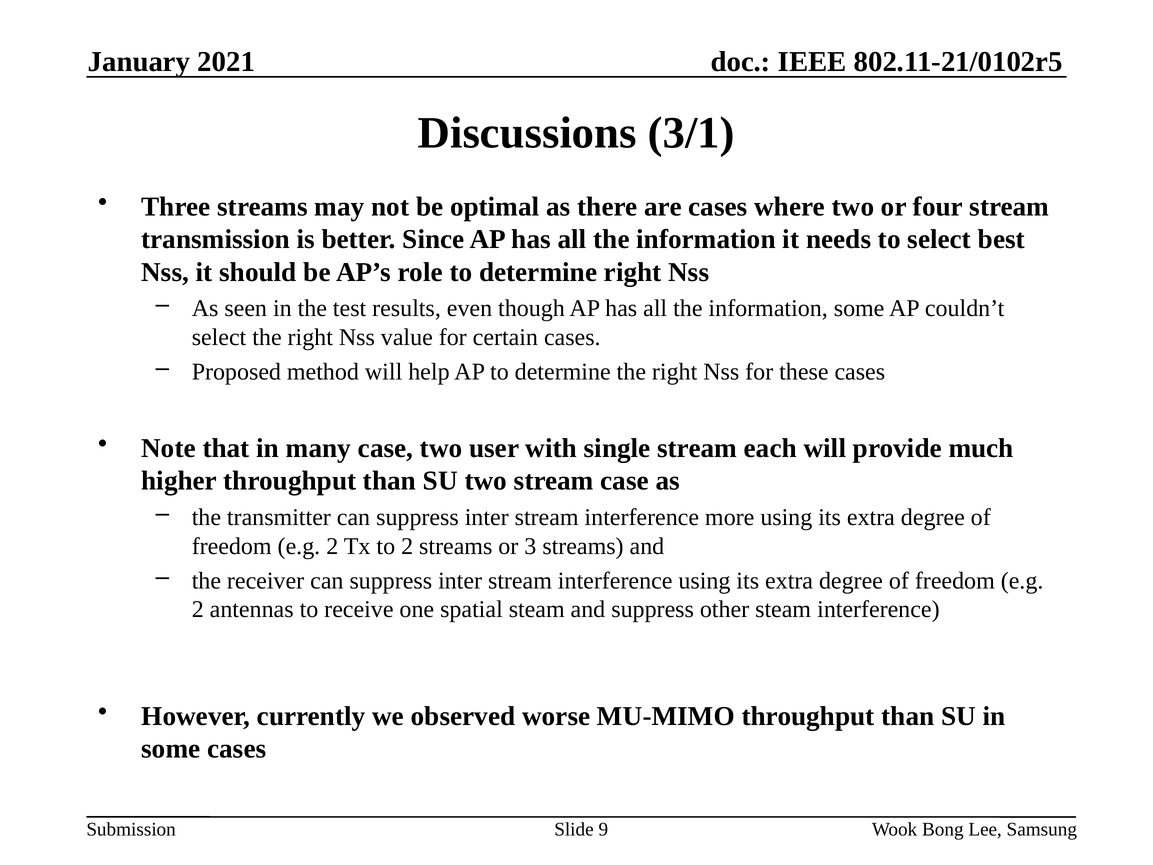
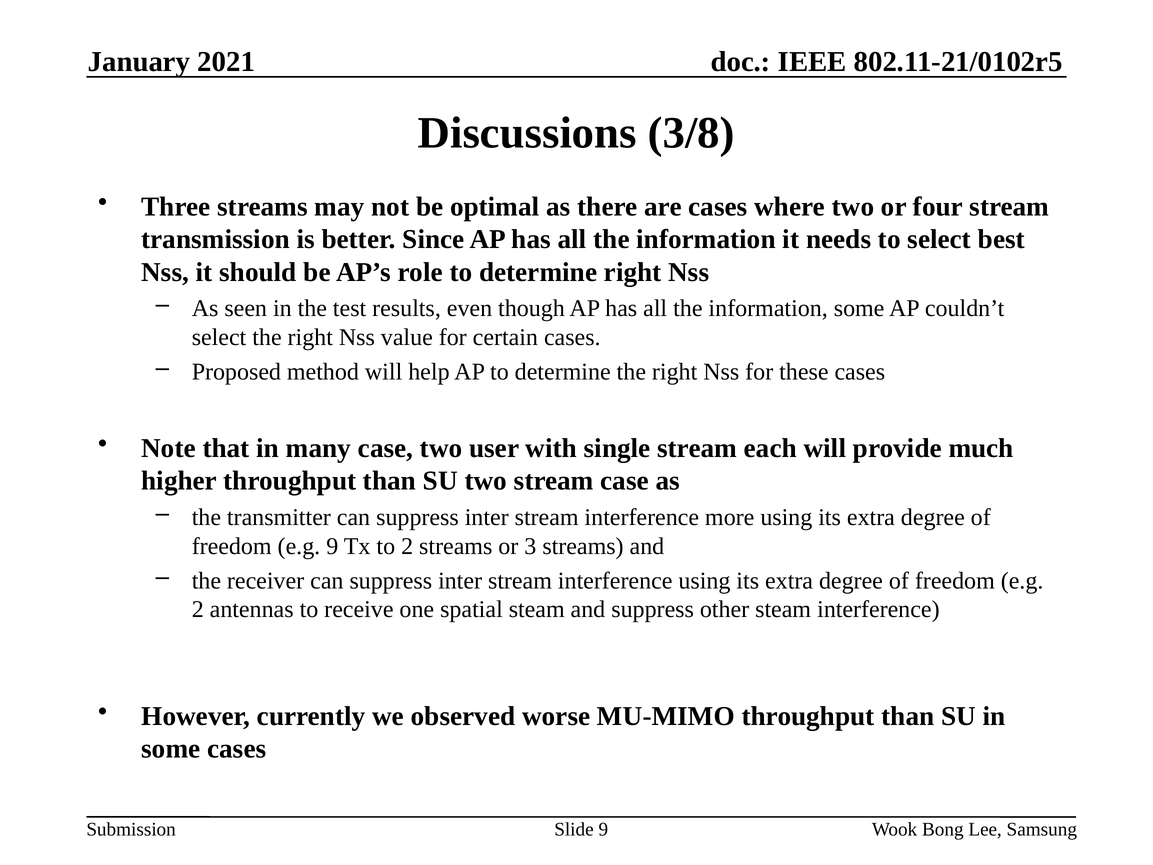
3/1: 3/1 -> 3/8
2 at (332, 546): 2 -> 9
